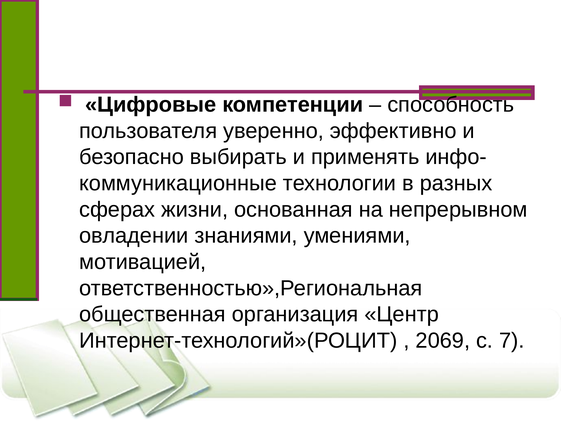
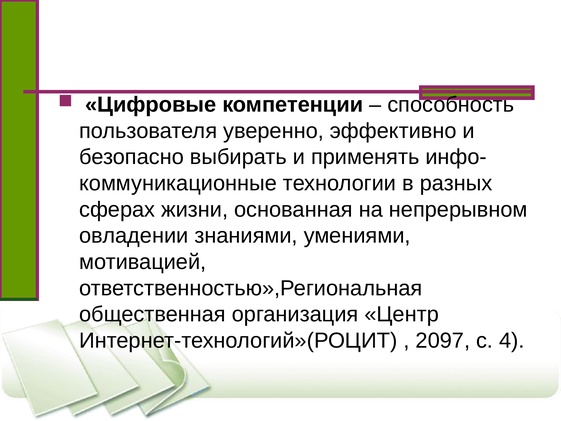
2069: 2069 -> 2097
7: 7 -> 4
